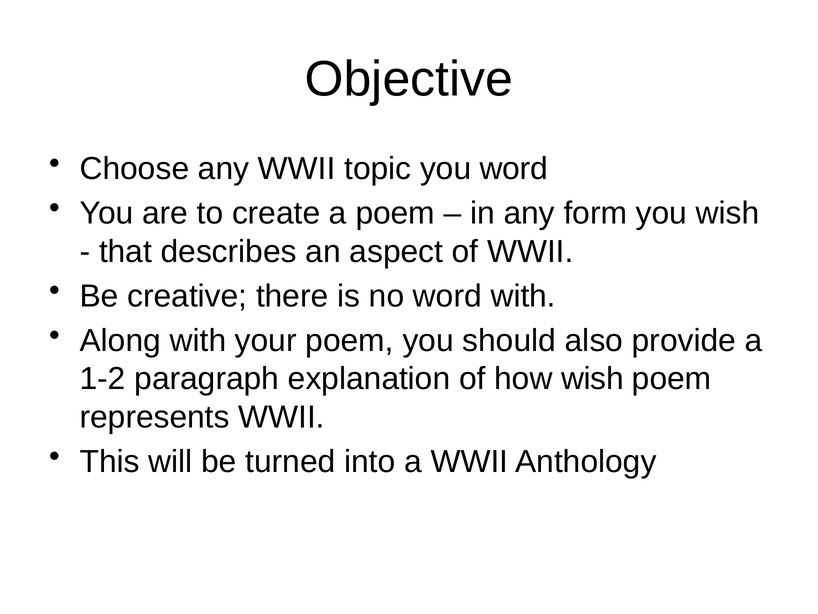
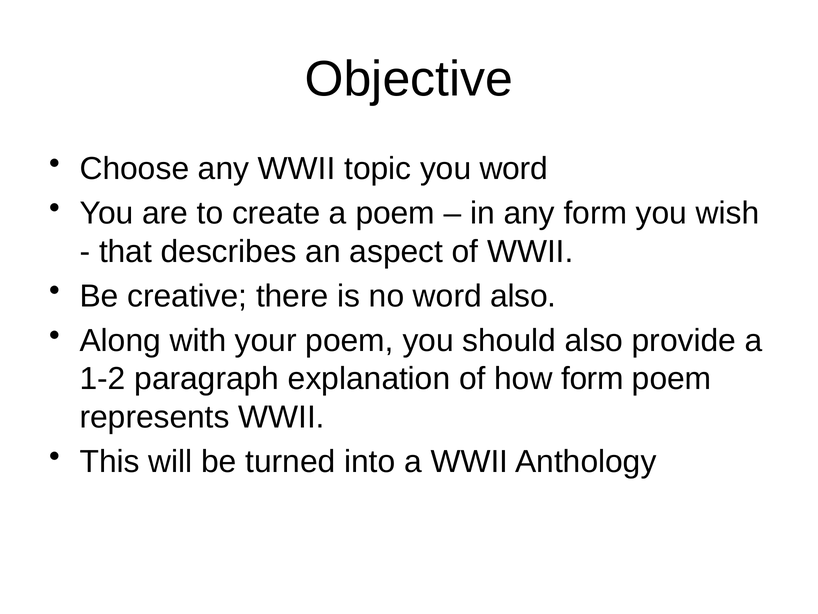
word with: with -> also
how wish: wish -> form
